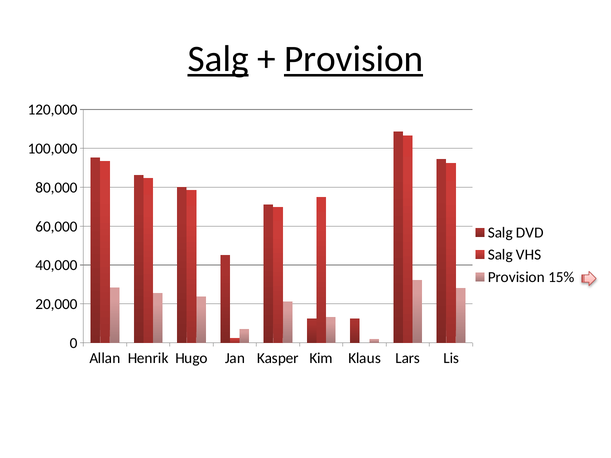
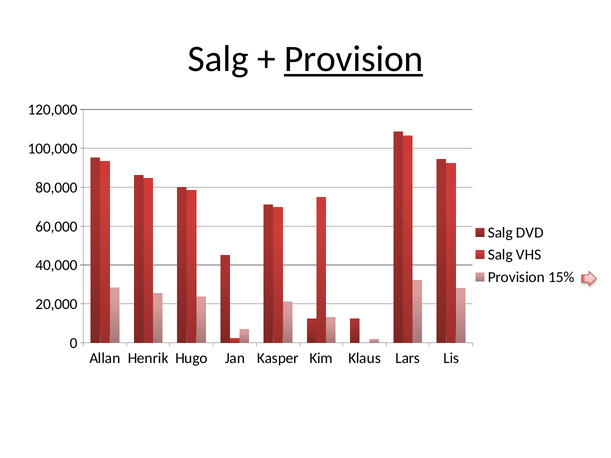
Salg at (218, 59) underline: present -> none
